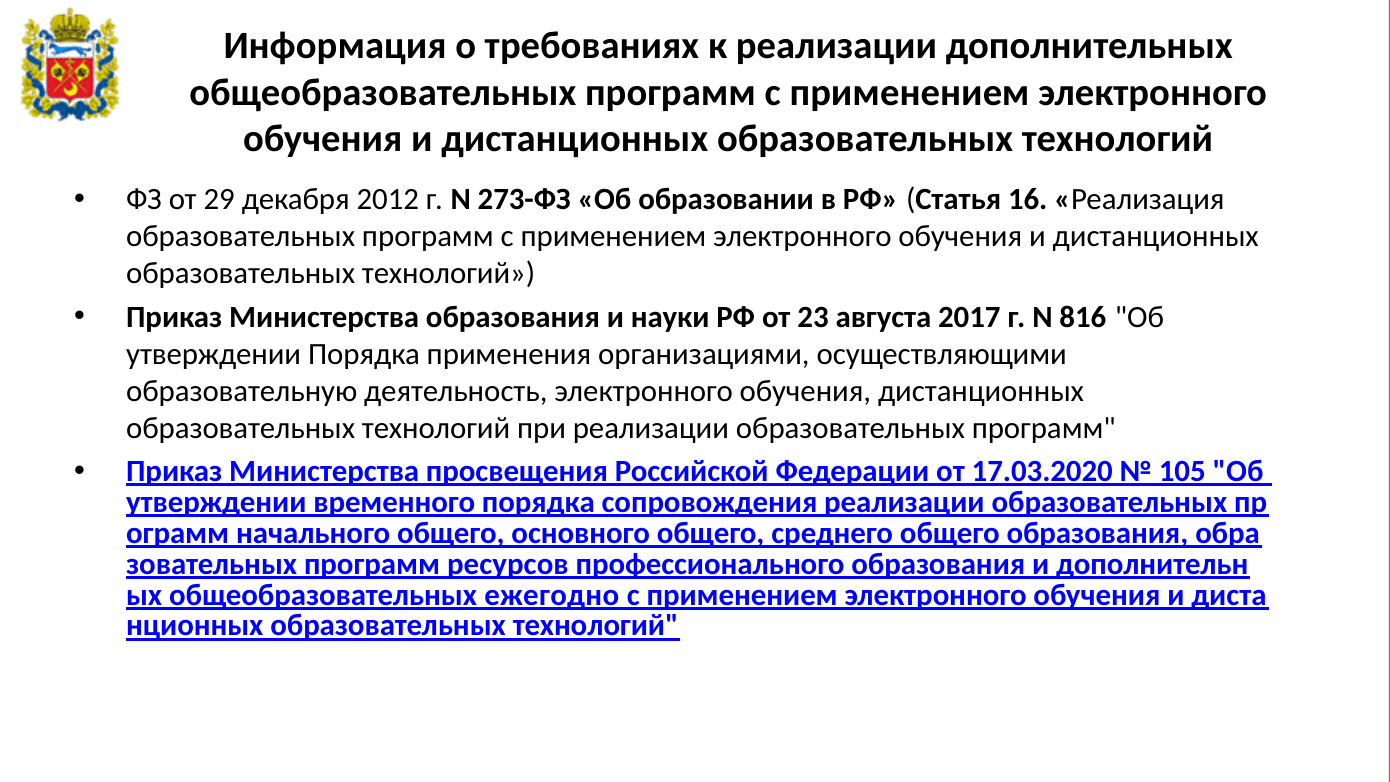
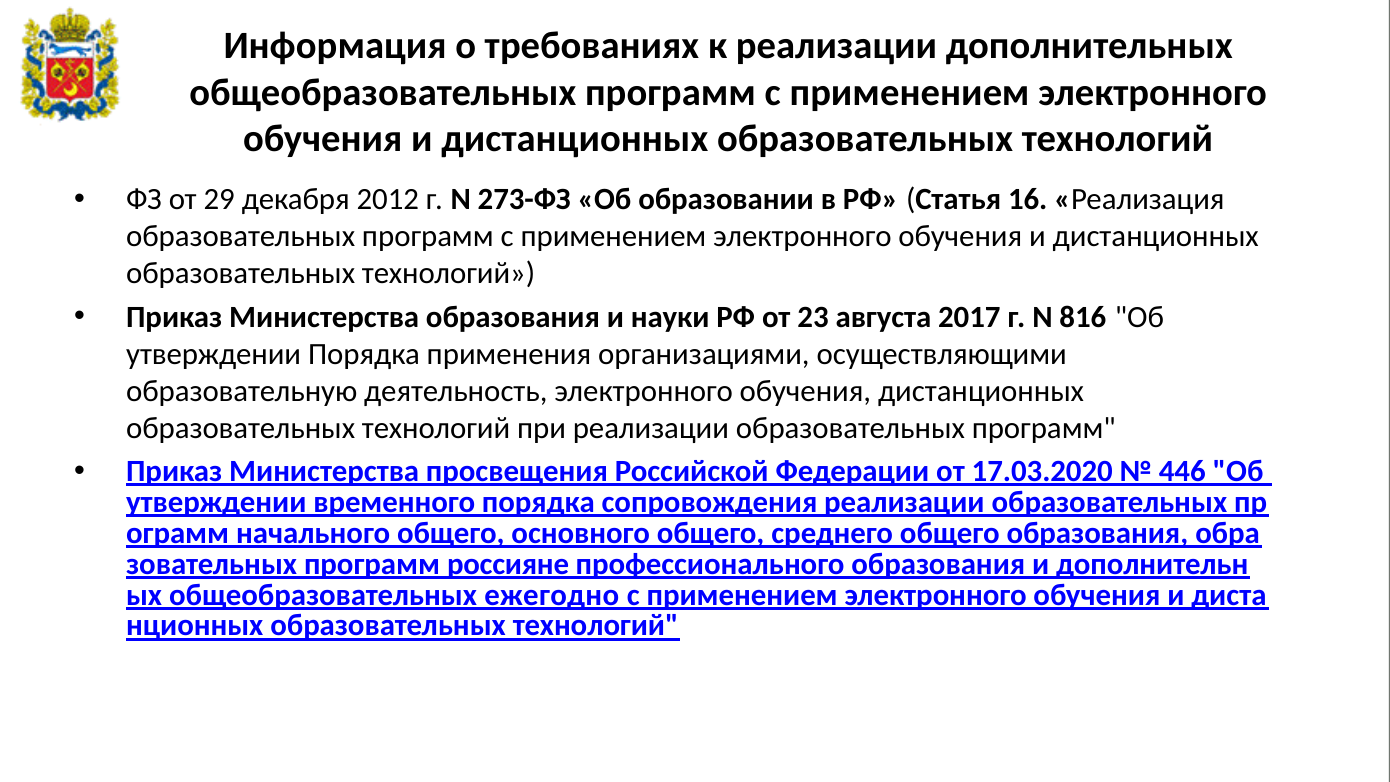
105: 105 -> 446
ресурсов: ресурсов -> россияне
